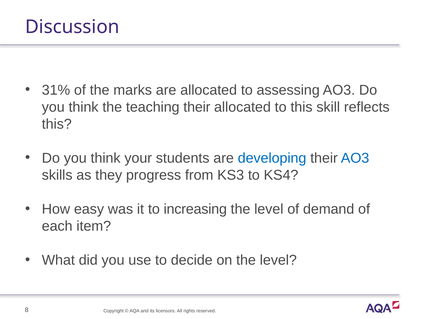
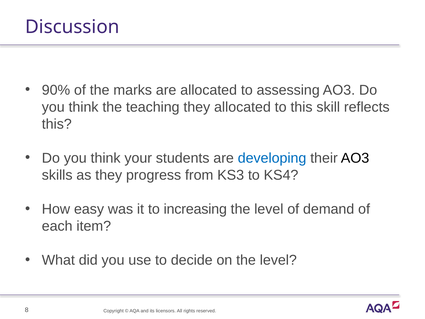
31%: 31% -> 90%
teaching their: their -> they
AO3 at (355, 158) colour: blue -> black
